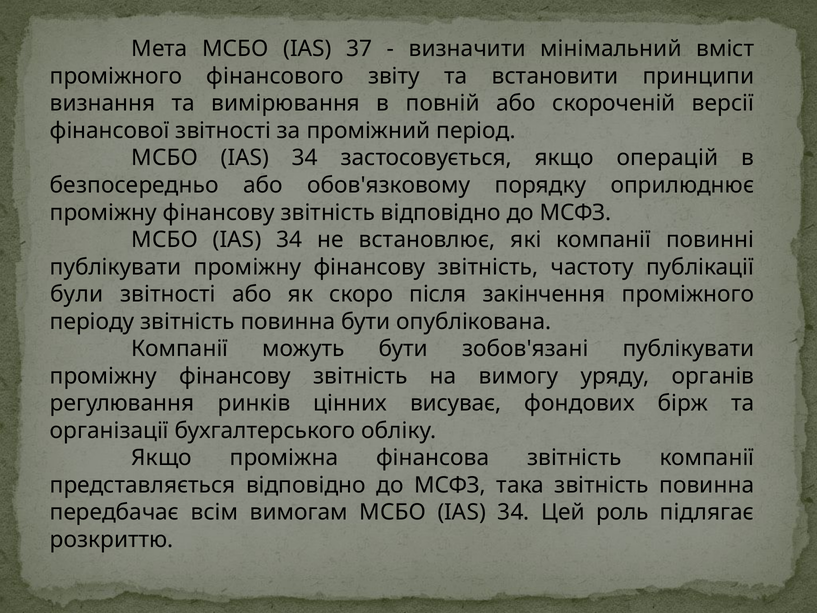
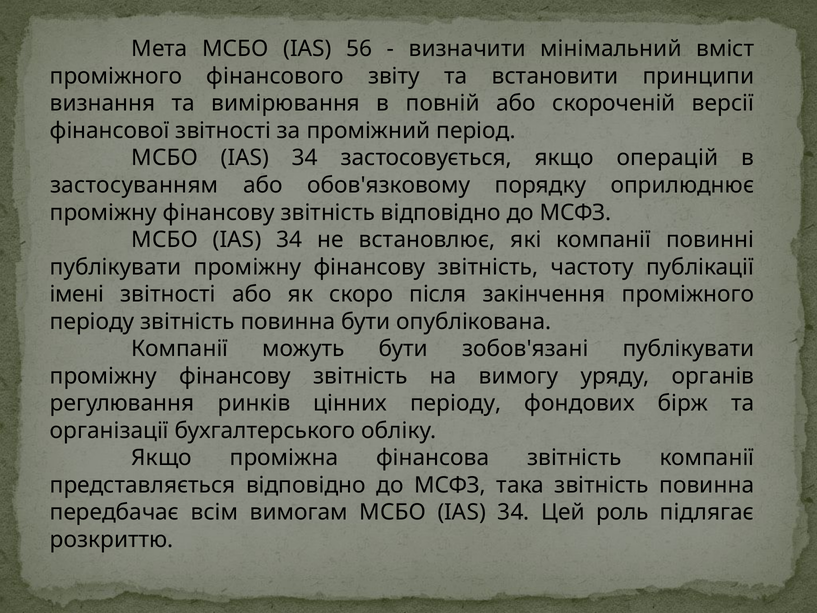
37: 37 -> 56
безпосередньо: безпосередньо -> застосуванням
були: були -> імені
цінних висуває: висуває -> періоду
